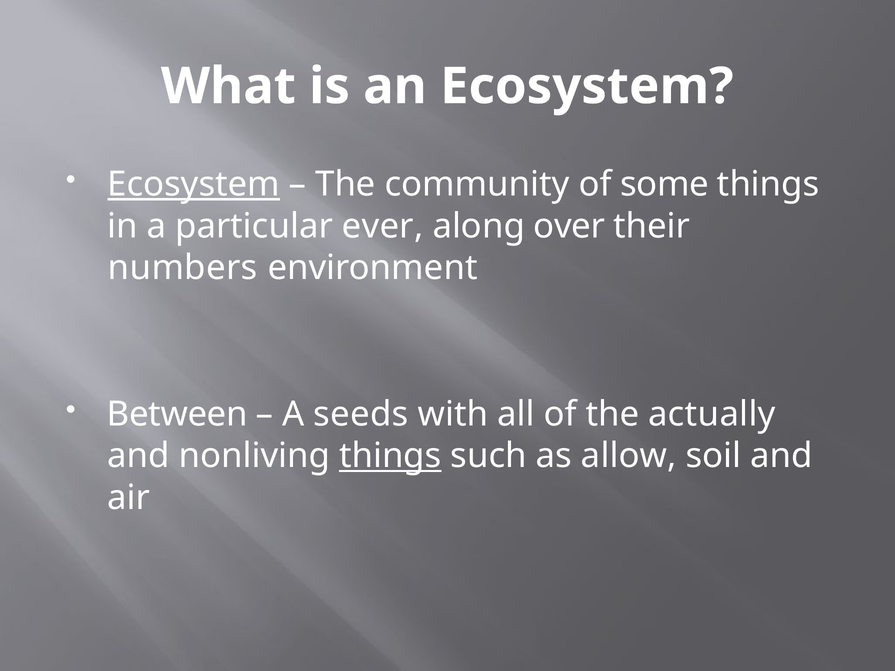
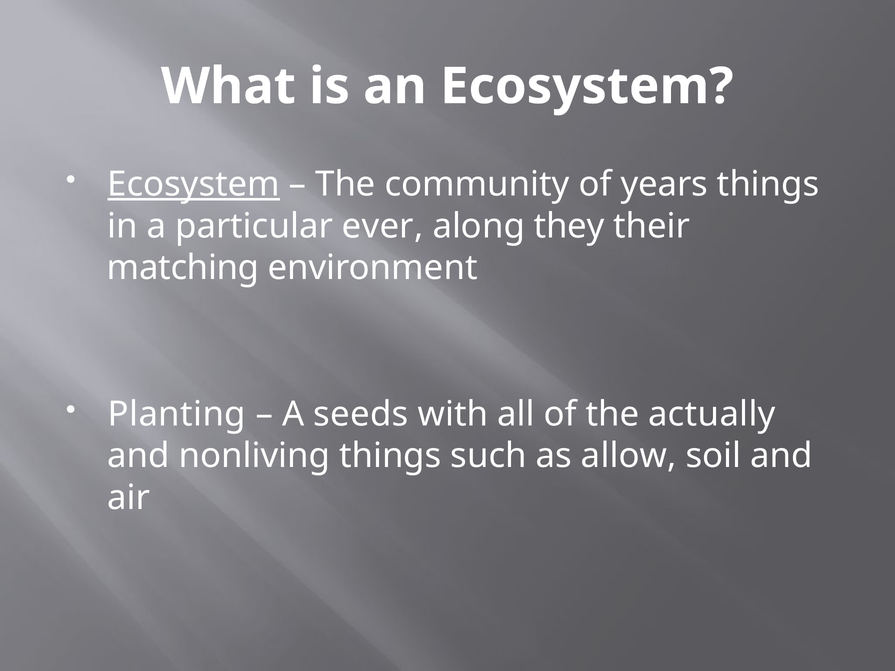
some: some -> years
over: over -> they
numbers: numbers -> matching
Between: Between -> Planting
things at (390, 456) underline: present -> none
